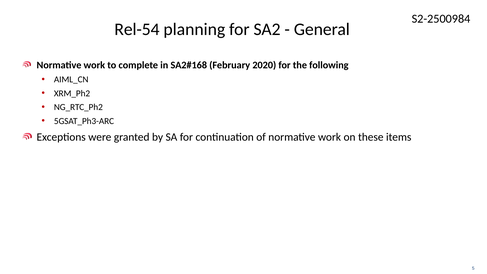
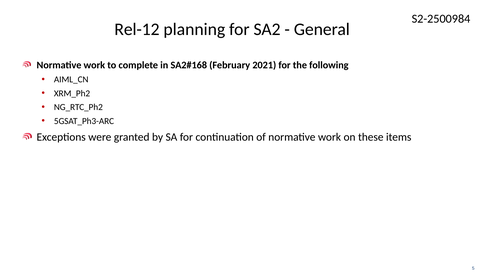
Rel-54: Rel-54 -> Rel-12
2020: 2020 -> 2021
